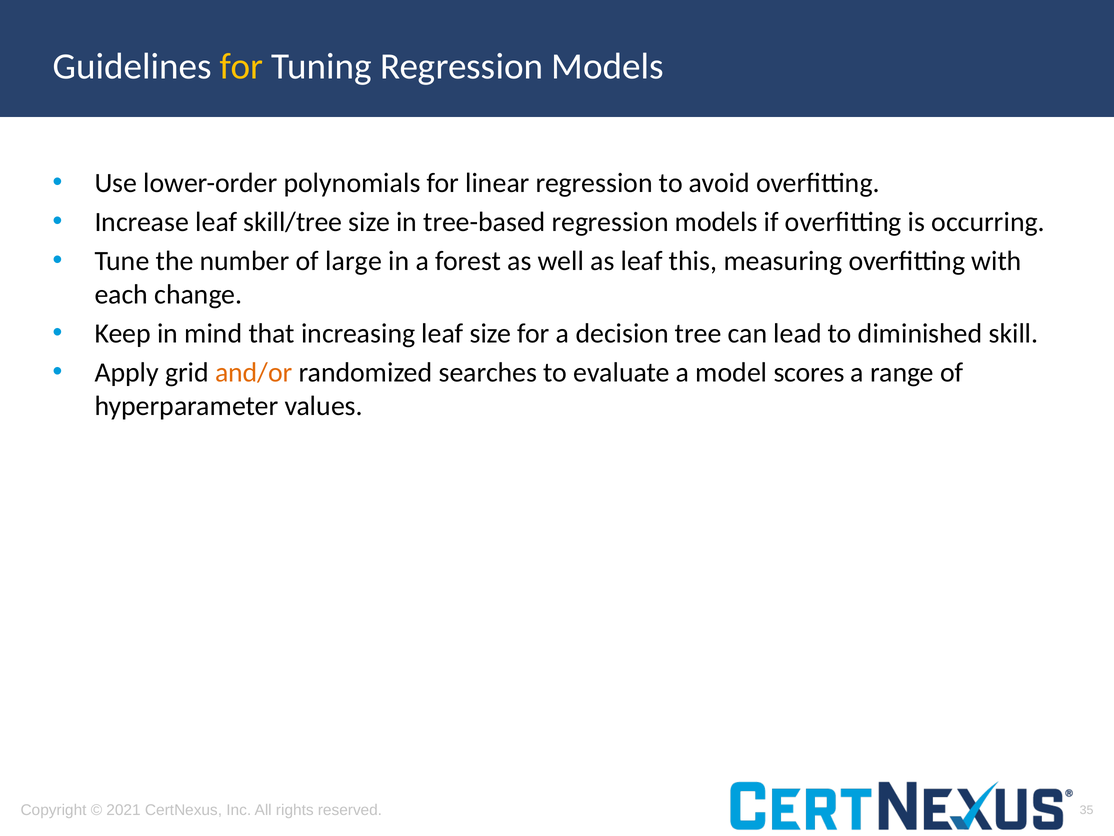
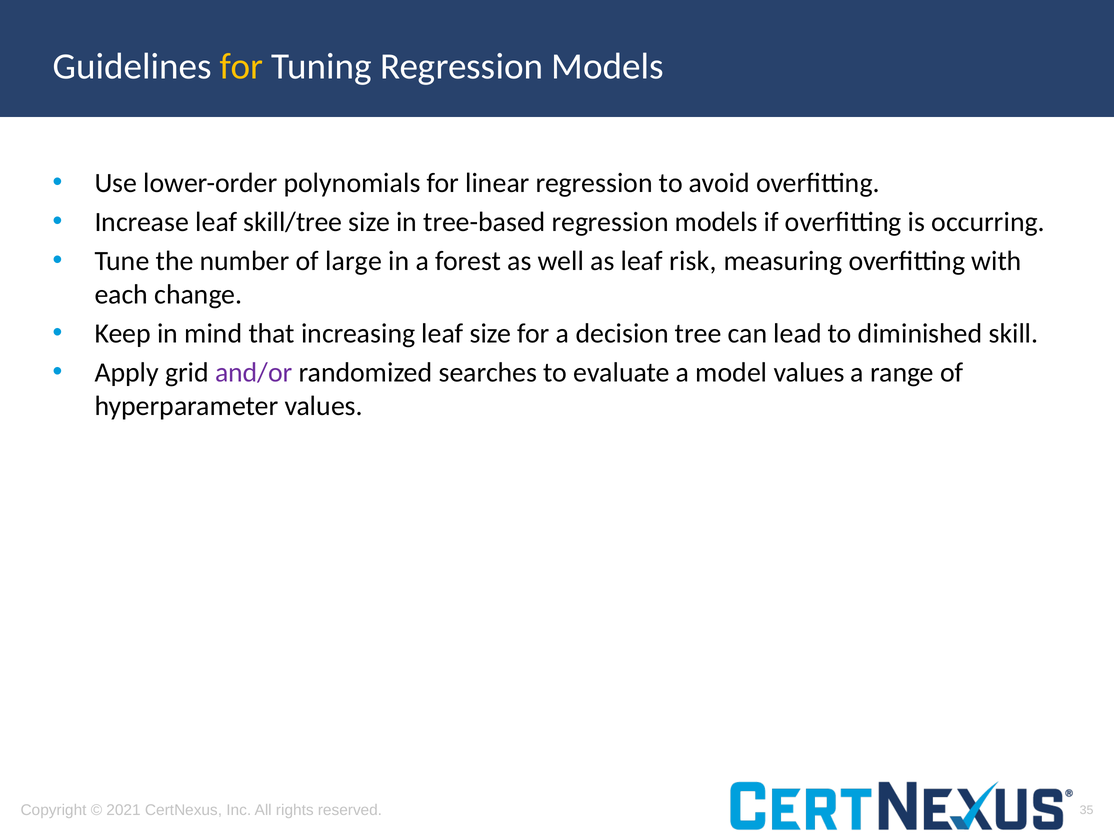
this: this -> risk
and/or colour: orange -> purple
model scores: scores -> values
